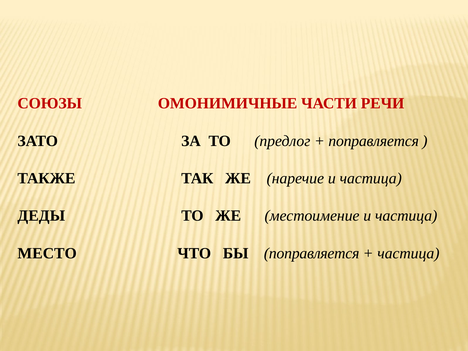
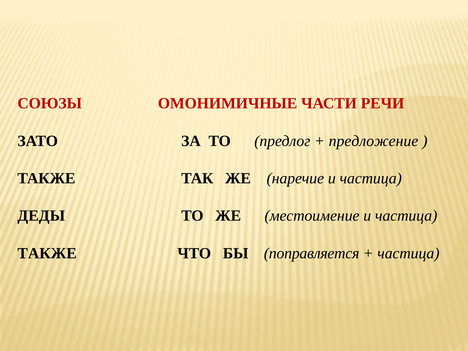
поправляется at (374, 141): поправляется -> предложение
МЕСТО at (47, 253): МЕСТО -> ТАКЖЕ
